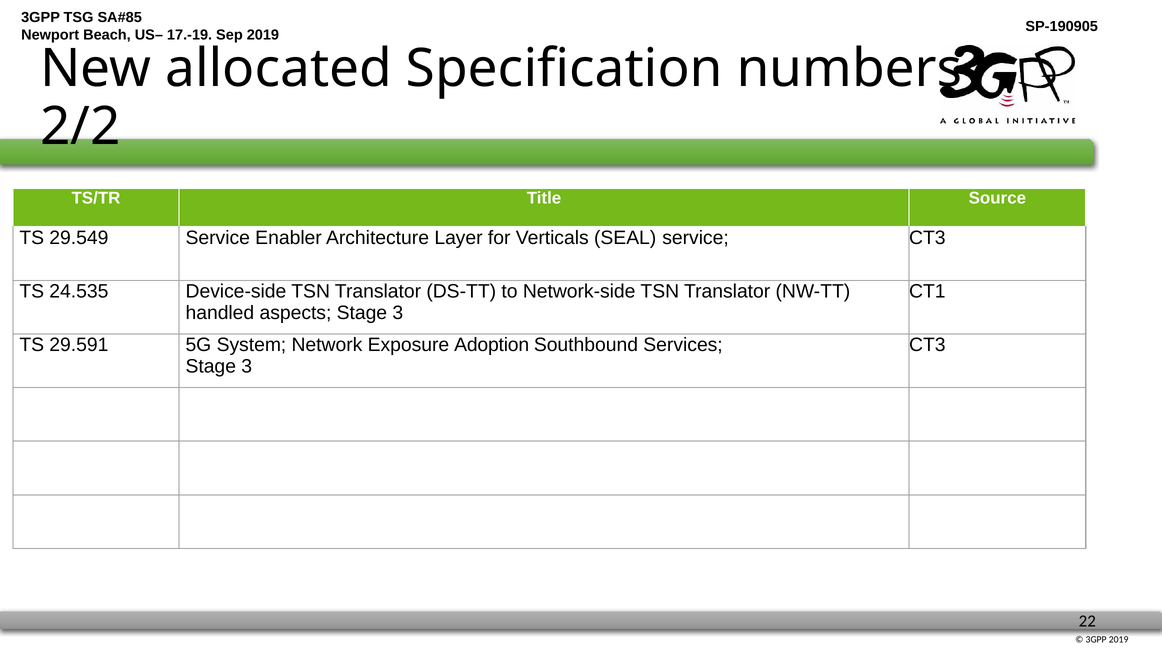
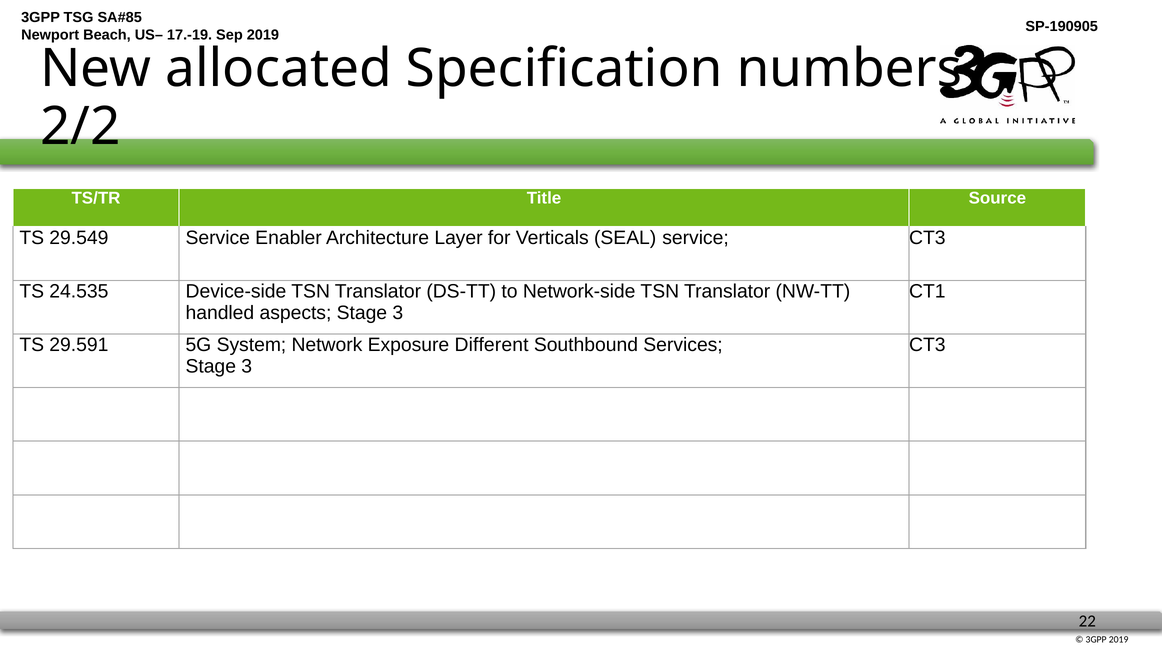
Adoption: Adoption -> Different
